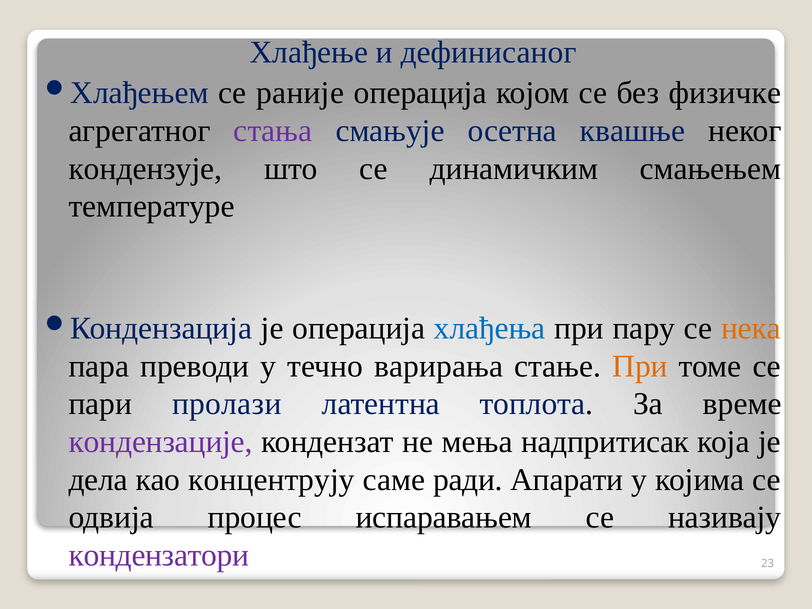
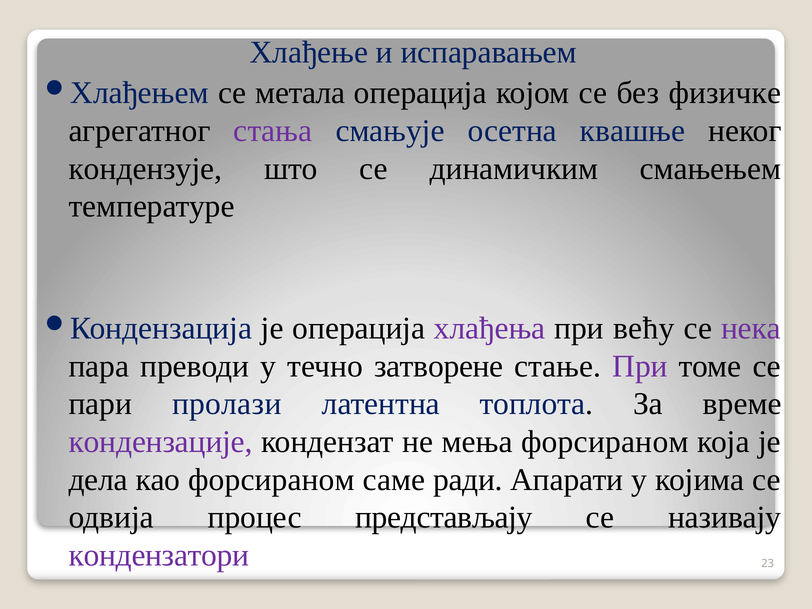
дефинисаног: дефинисаног -> испаравањем
раније: раније -> метала
хлађења colour: blue -> purple
пару: пару -> већу
нека colour: orange -> purple
варирања: варирања -> затворене
При at (640, 366) colour: orange -> purple
мења надпритисак: надпритисак -> форсираном
као концентрују: концентрују -> форсираном
испаравањем: испаравањем -> представљају
